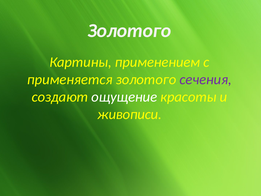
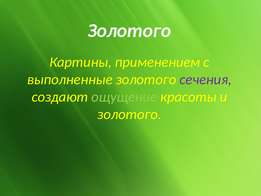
применяется: применяется -> выполненные
ощущение colour: white -> light green
живописи at (130, 114): живописи -> золотого
